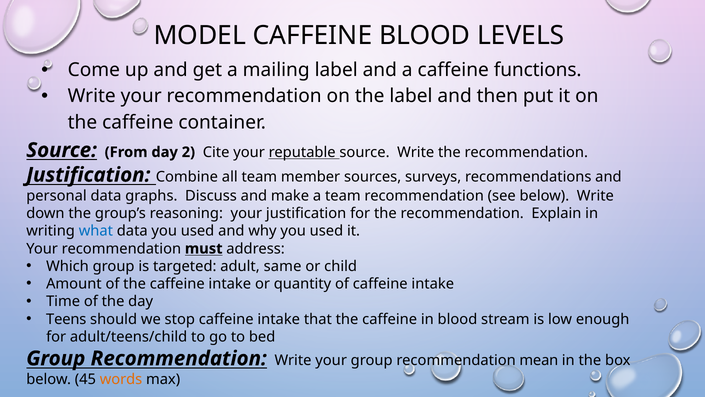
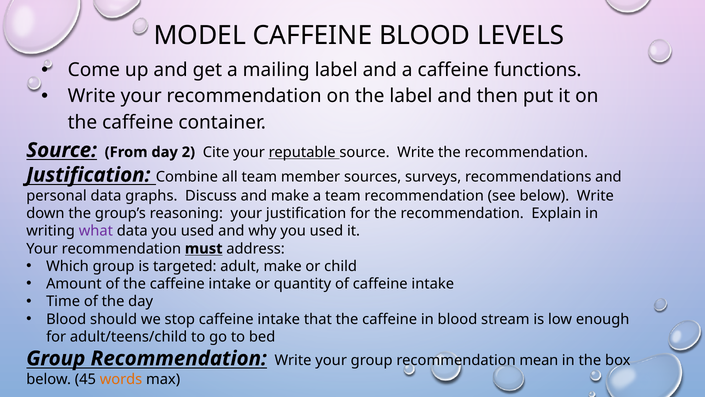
what colour: blue -> purple
adult same: same -> make
Teens at (66, 319): Teens -> Blood
